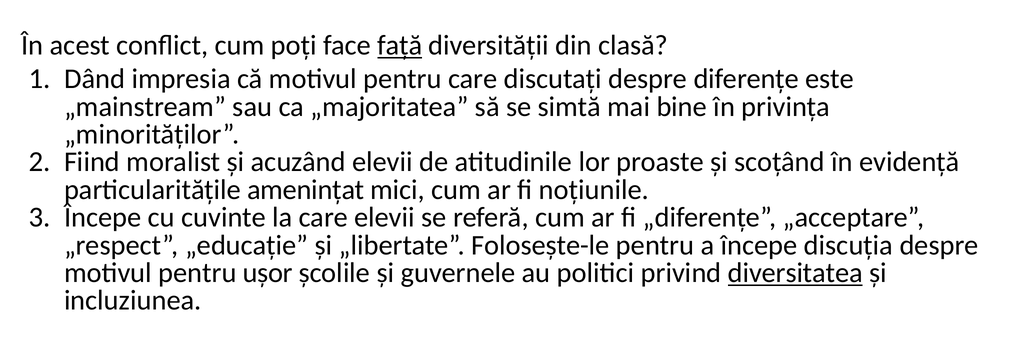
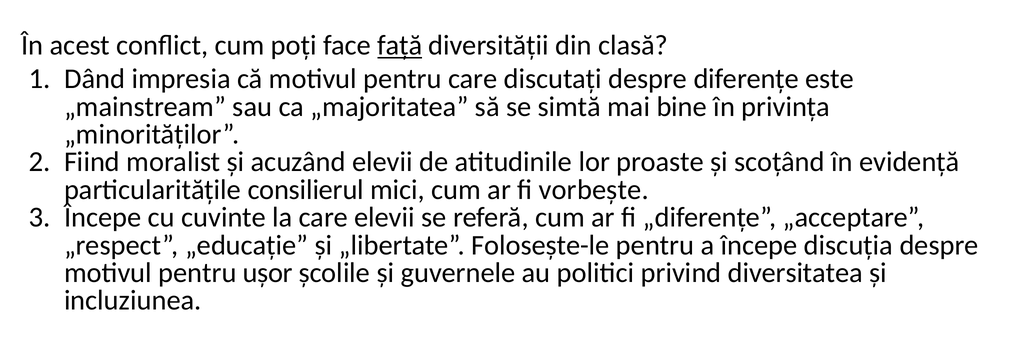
amenințat: amenințat -> consilierul
noțiunile: noțiunile -> vorbește
diversitatea underline: present -> none
